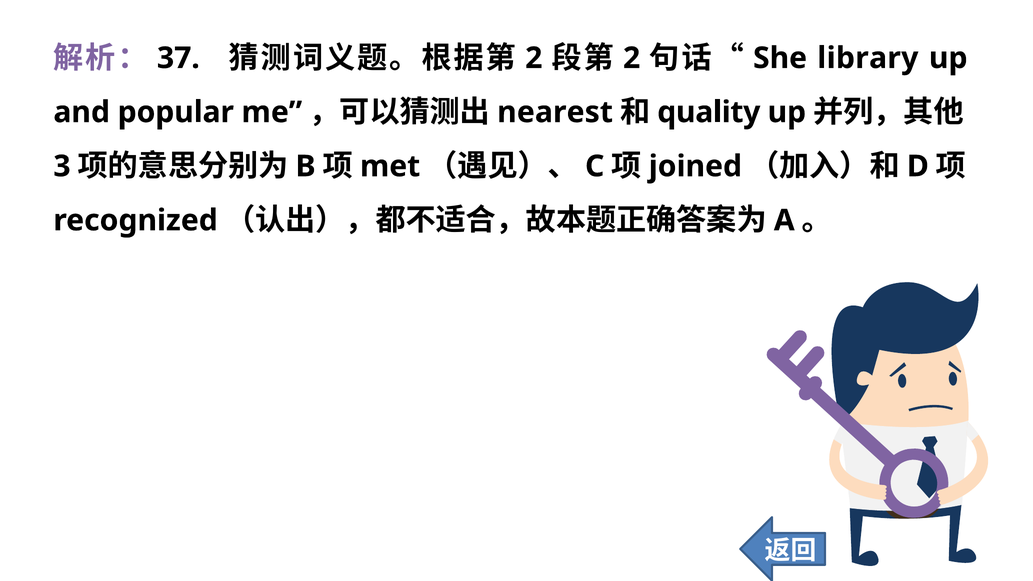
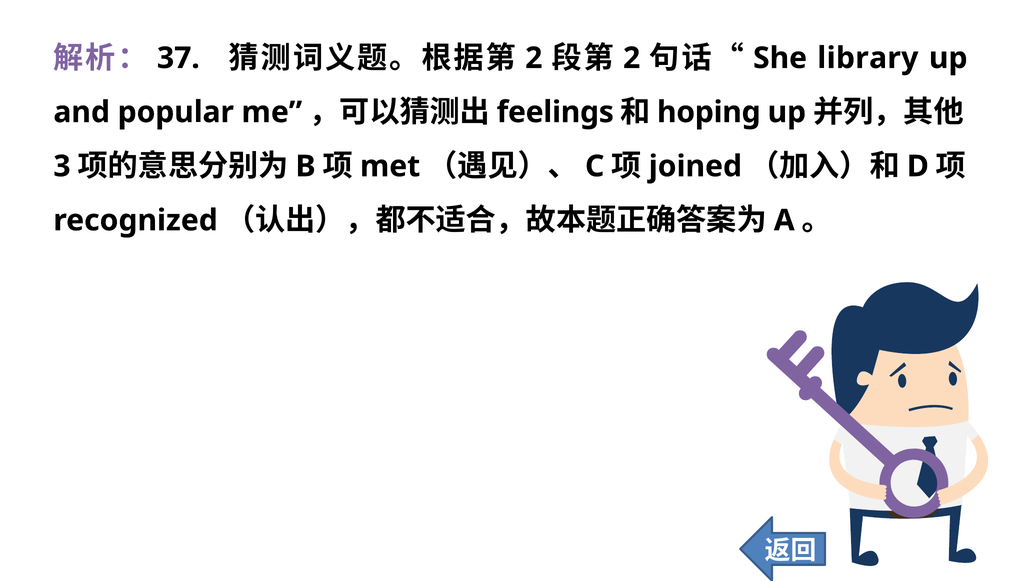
nearest: nearest -> feelings
quality: quality -> hoping
